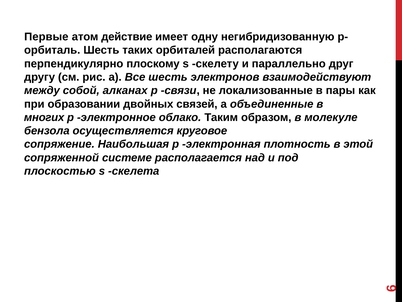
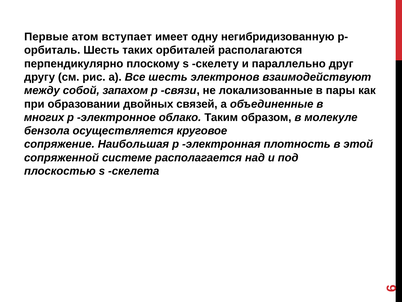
действие: действие -> вступает
алканах: алканах -> запахом
